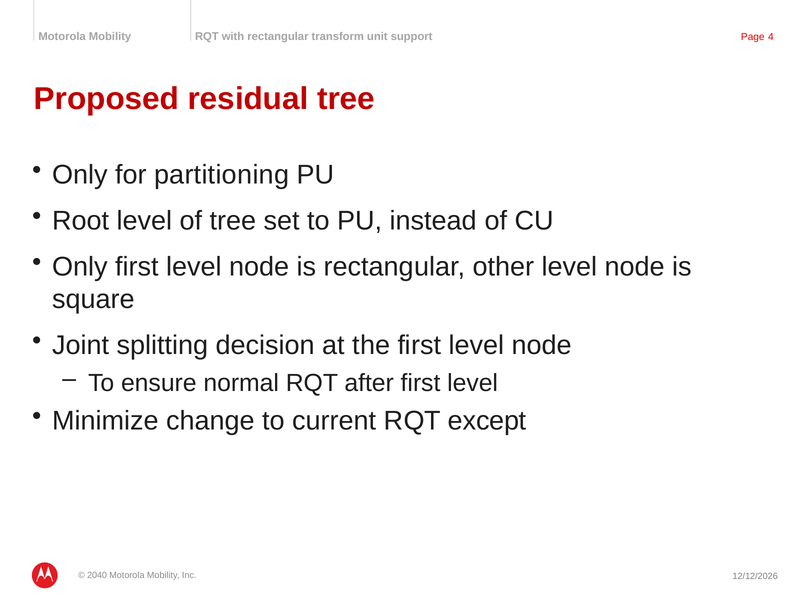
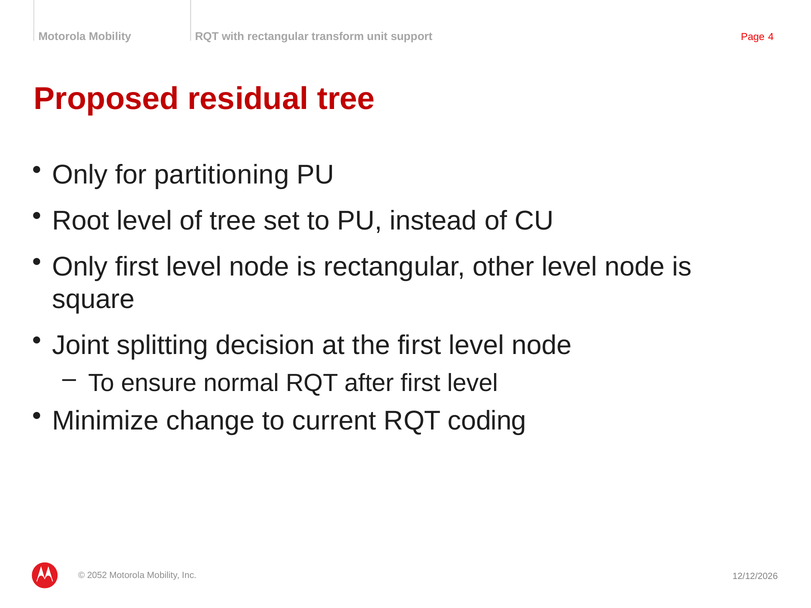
except: except -> coding
2040: 2040 -> 2052
